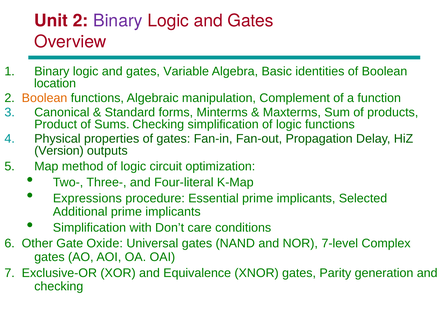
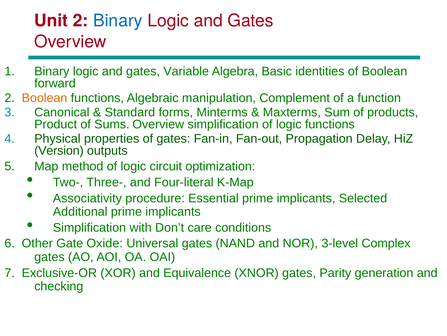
Binary at (118, 21) colour: purple -> blue
location: location -> forward
Sums Checking: Checking -> Overview
Expressions: Expressions -> Associativity
7-level: 7-level -> 3-level
